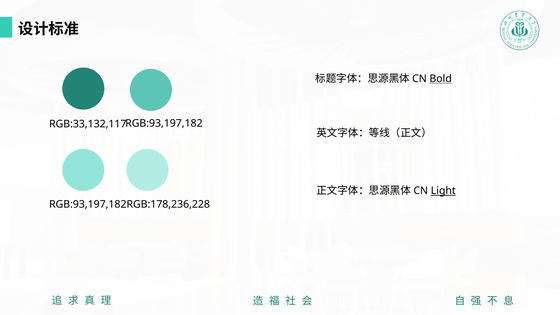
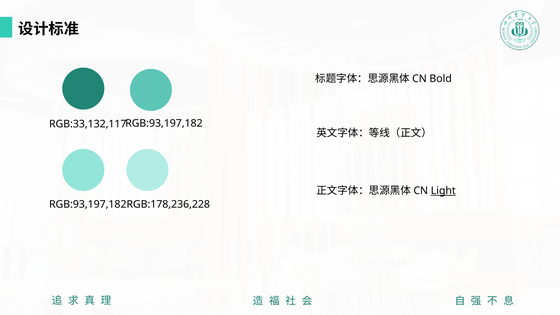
Bold underline: present -> none
